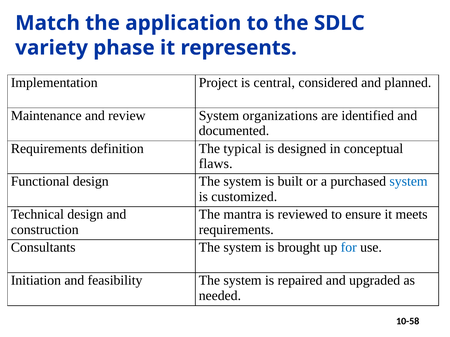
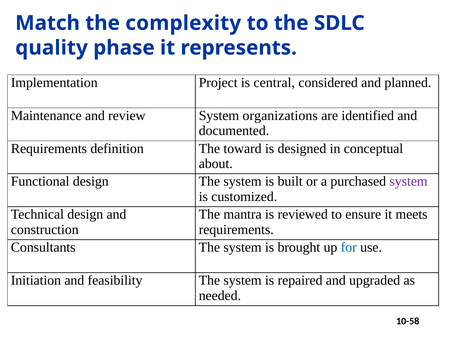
application: application -> complexity
variety: variety -> quality
typical: typical -> toward
flaws: flaws -> about
system at (409, 182) colour: blue -> purple
